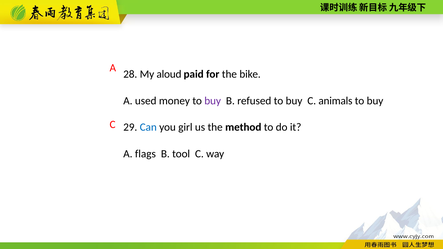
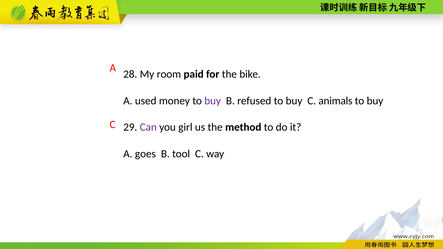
aloud: aloud -> room
Can colour: blue -> purple
flags: flags -> goes
